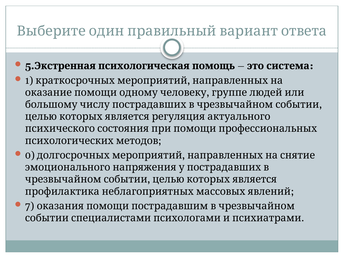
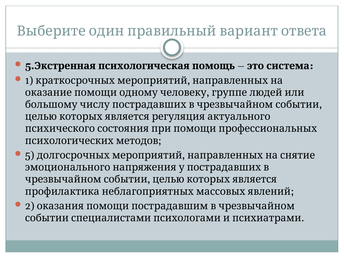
0: 0 -> 5
7: 7 -> 2
